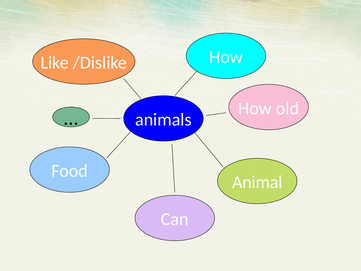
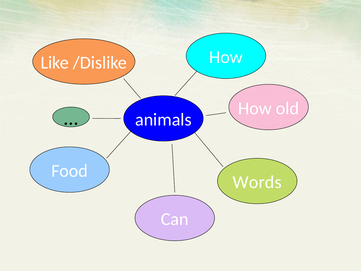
Animal: Animal -> Words
